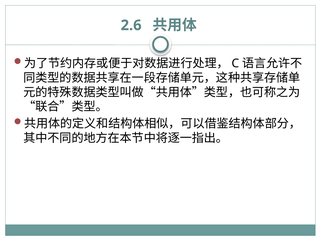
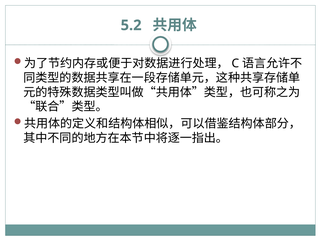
2.6: 2.6 -> 5.2
